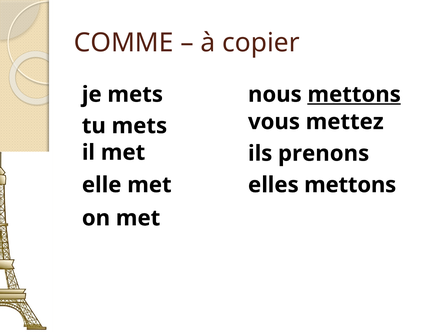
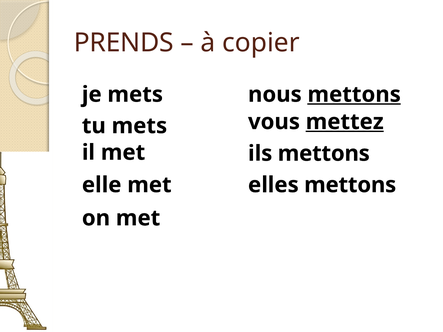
COMME: COMME -> PRENDS
mettez underline: none -> present
ils prenons: prenons -> mettons
